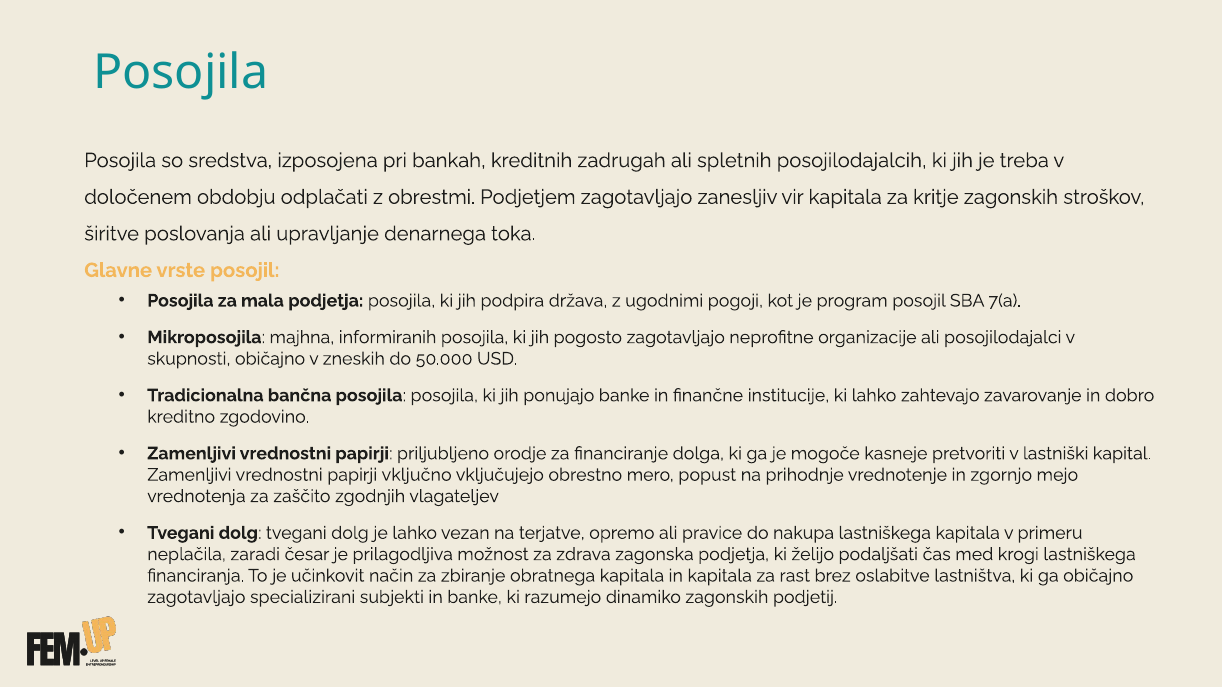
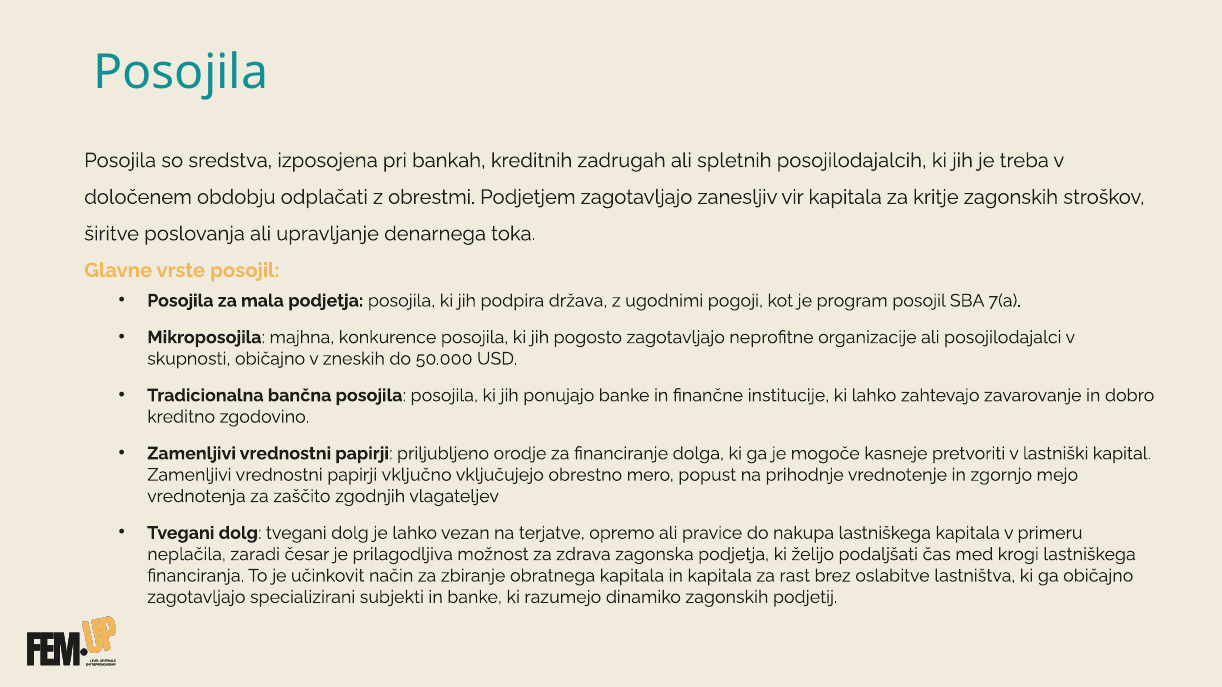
informiranih: informiranih -> konkurence
